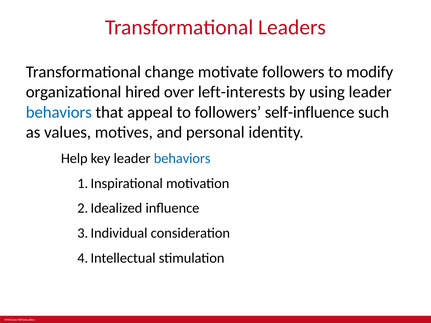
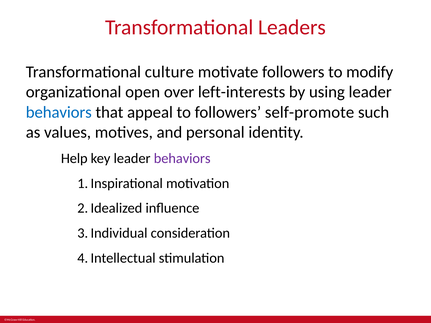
change: change -> culture
hired: hired -> open
self-influence: self-influence -> self-promote
behaviors at (182, 159) colour: blue -> purple
